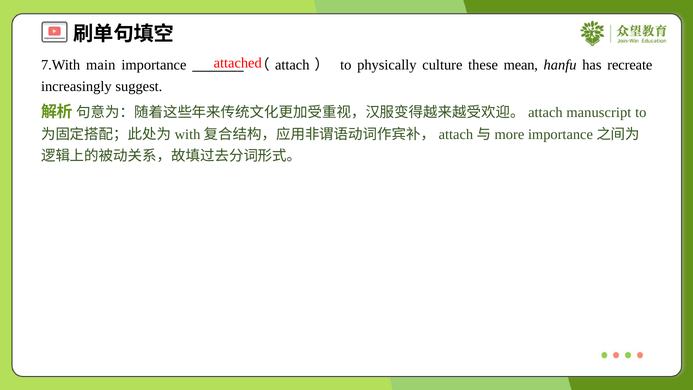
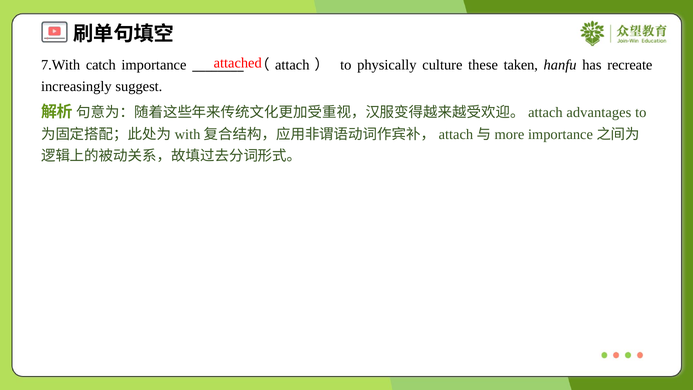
main: main -> catch
mean: mean -> taken
manuscript: manuscript -> advantages
